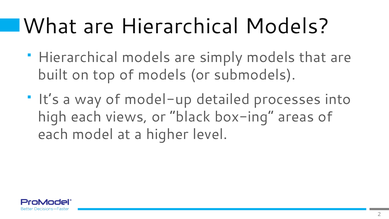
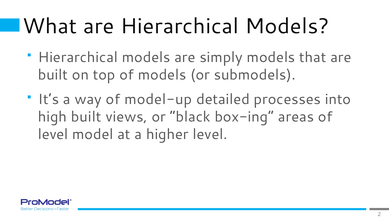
high each: each -> built
each at (53, 134): each -> level
